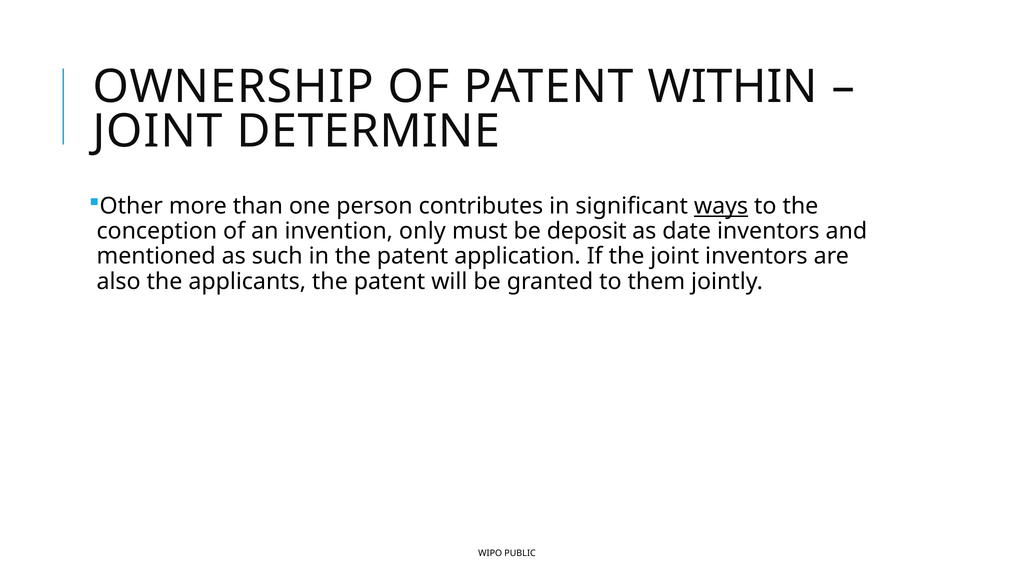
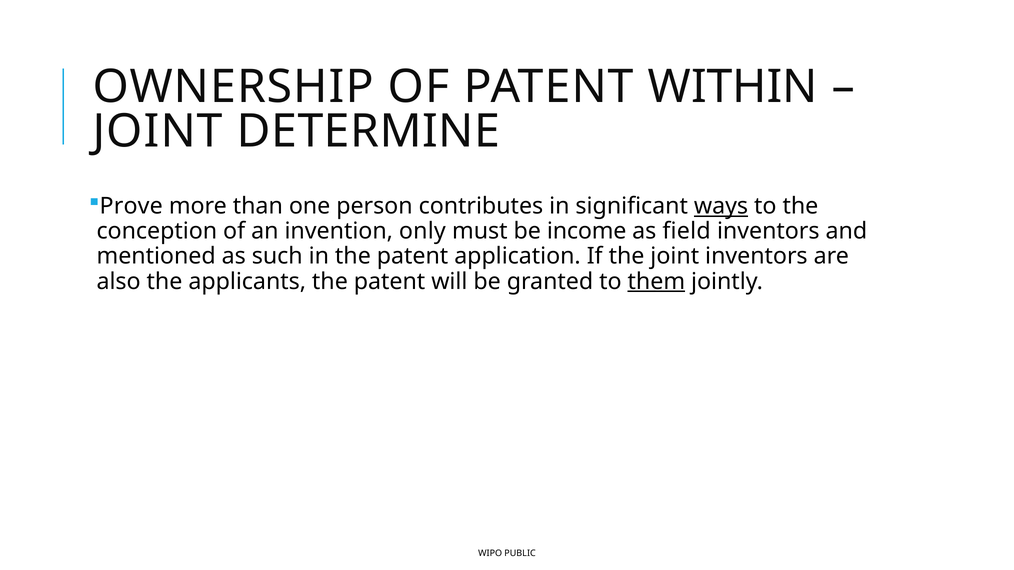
Other: Other -> Prove
deposit: deposit -> income
date: date -> field
them underline: none -> present
